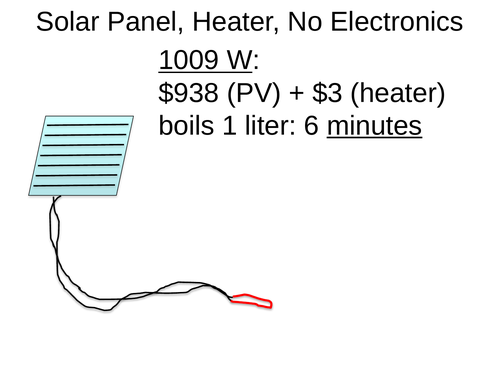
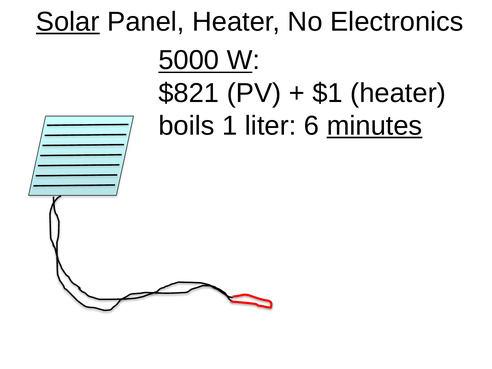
Solar underline: none -> present
1009: 1009 -> 5000
$938: $938 -> $821
$3: $3 -> $1
